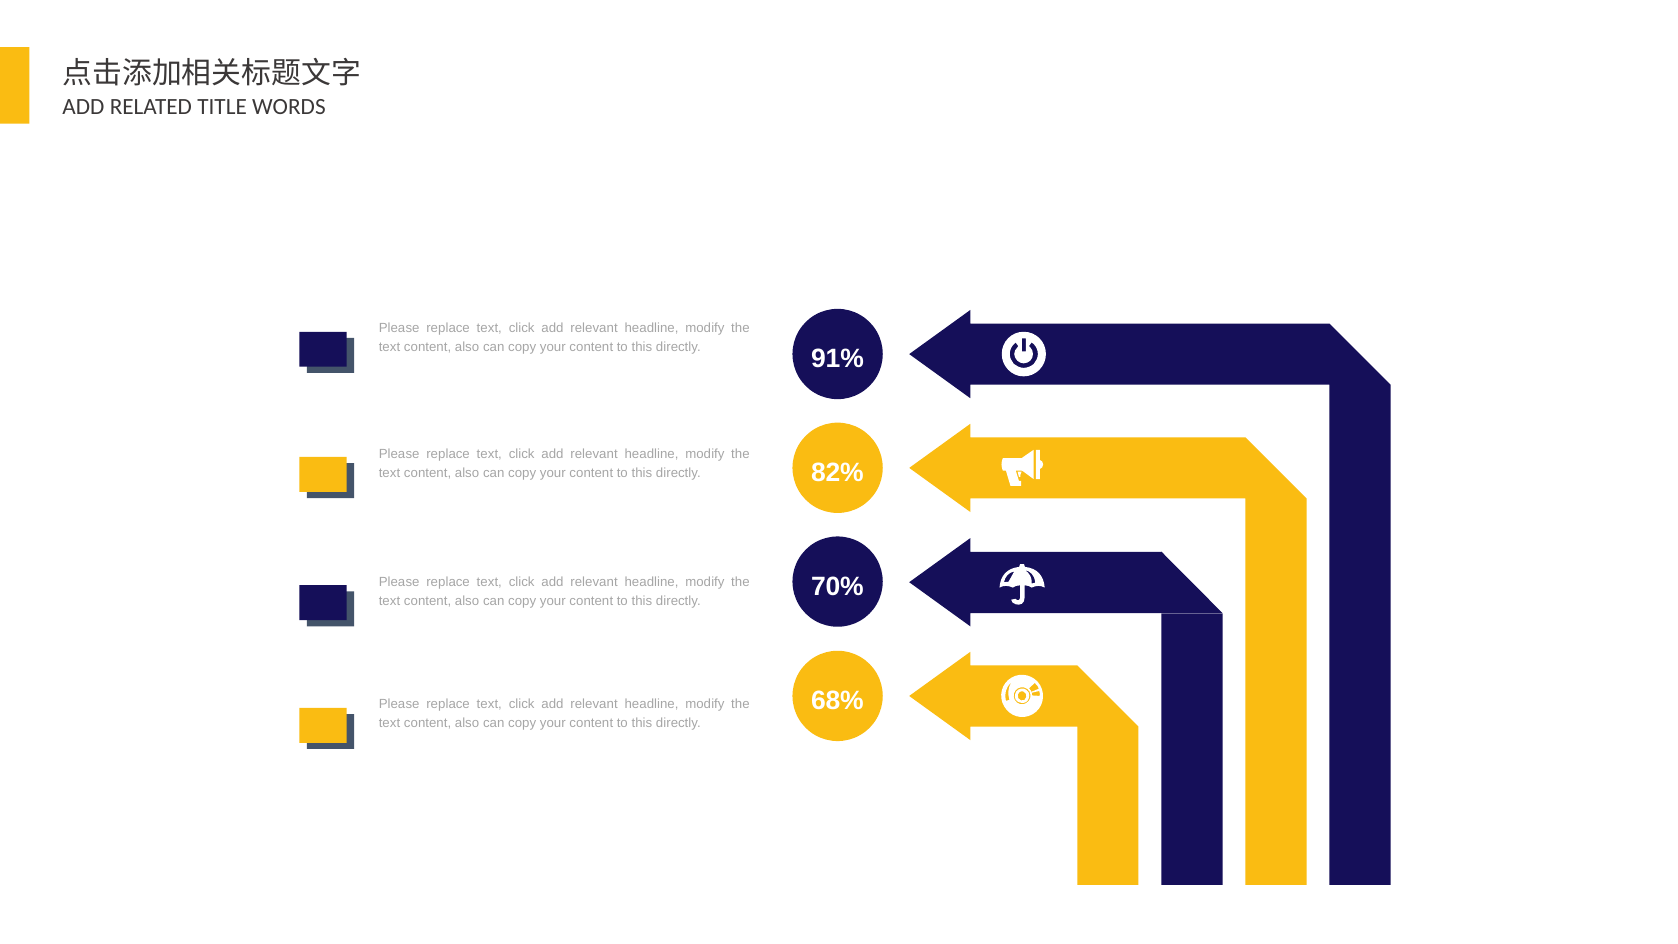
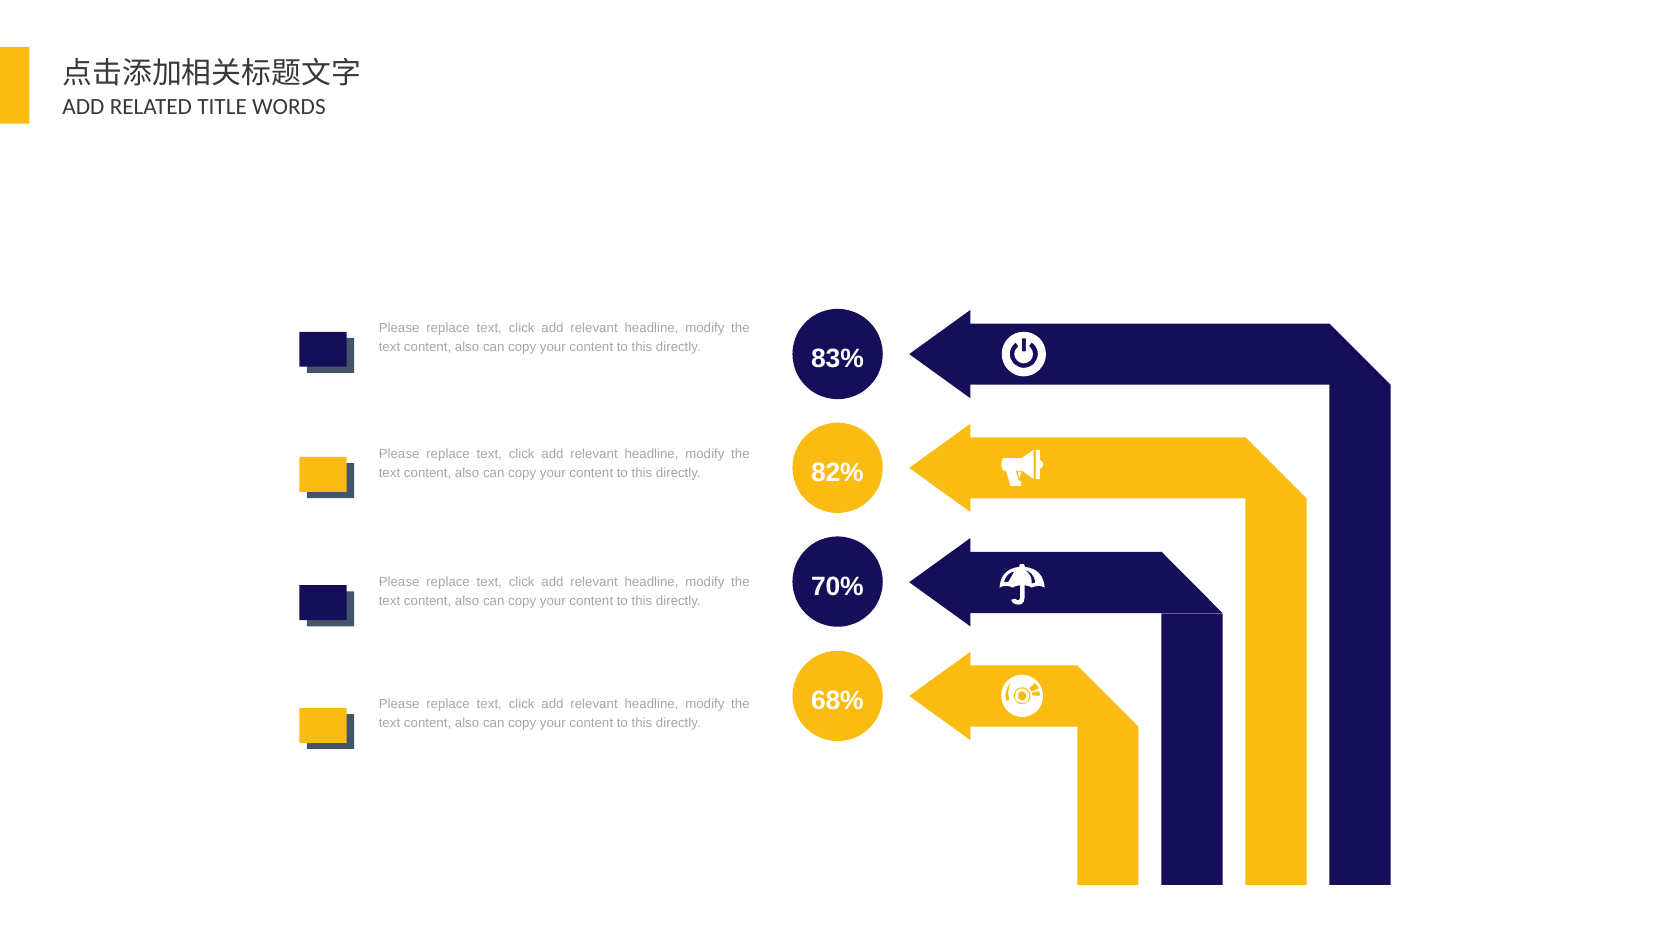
91%: 91% -> 83%
